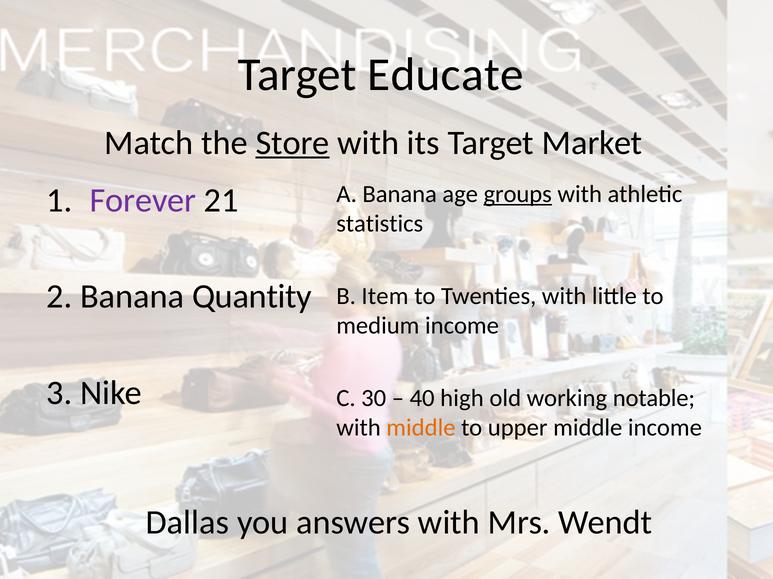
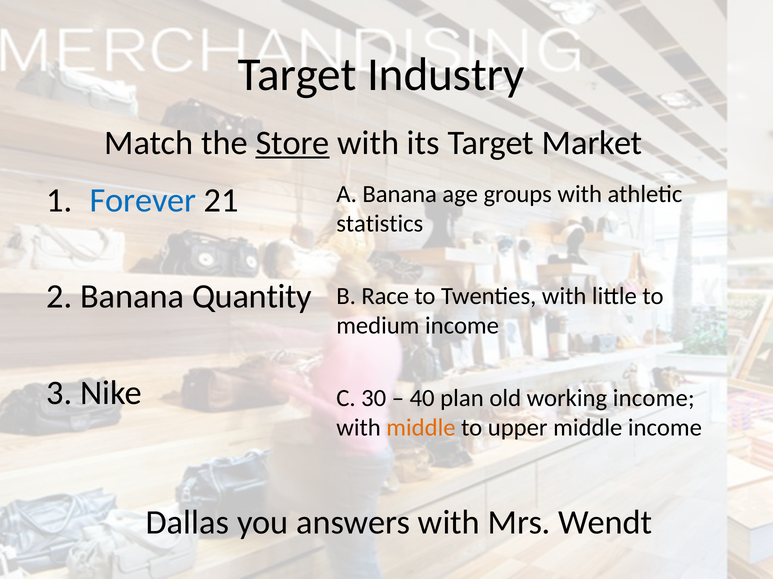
Educate: Educate -> Industry
groups underline: present -> none
Forever colour: purple -> blue
Item: Item -> Race
high: high -> plan
working notable: notable -> income
